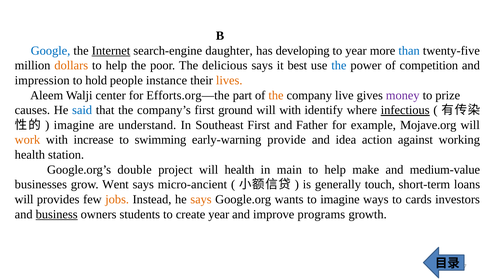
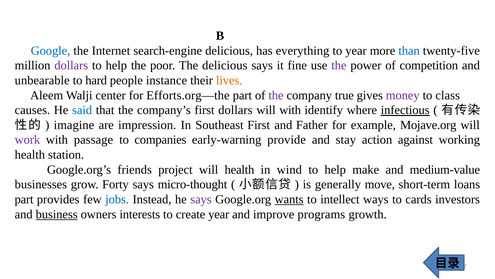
Internet underline: present -> none
search-engine daughter: daughter -> delicious
developing: developing -> everything
dollars at (71, 65) colour: orange -> purple
best: best -> fine
the at (339, 65) colour: blue -> purple
impression: impression -> unbearable
hold: hold -> hard
the at (276, 95) colour: orange -> purple
live: live -> true
prize: prize -> class
first ground: ground -> dollars
understand: understand -> impression
work colour: orange -> purple
increase: increase -> passage
swimming: swimming -> companies
idea: idea -> stay
double: double -> friends
main: main -> wind
Went: Went -> Forty
micro-ancient: micro-ancient -> micro-thought
touch: touch -> move
will at (24, 199): will -> part
jobs colour: orange -> blue
says at (201, 199) colour: orange -> purple
wants underline: none -> present
to imagine: imagine -> intellect
students: students -> interests
